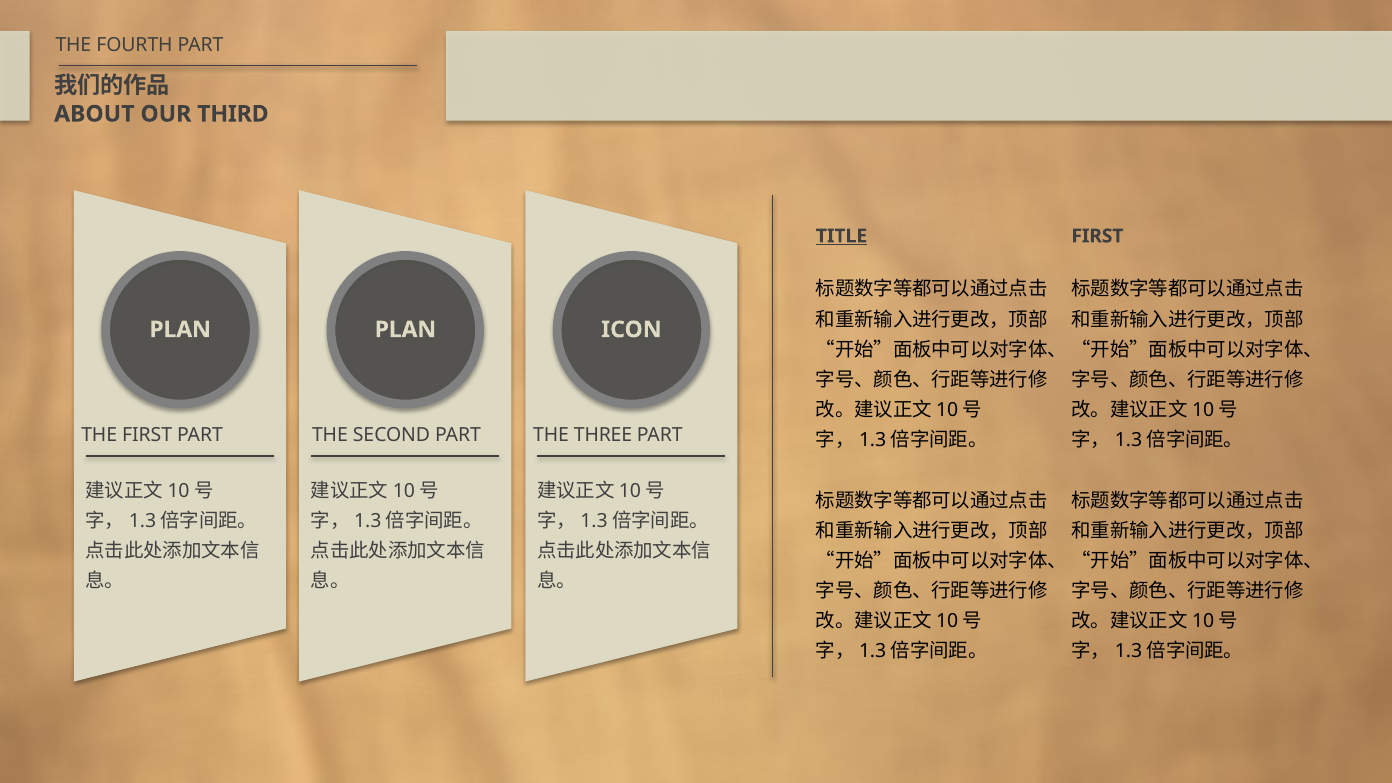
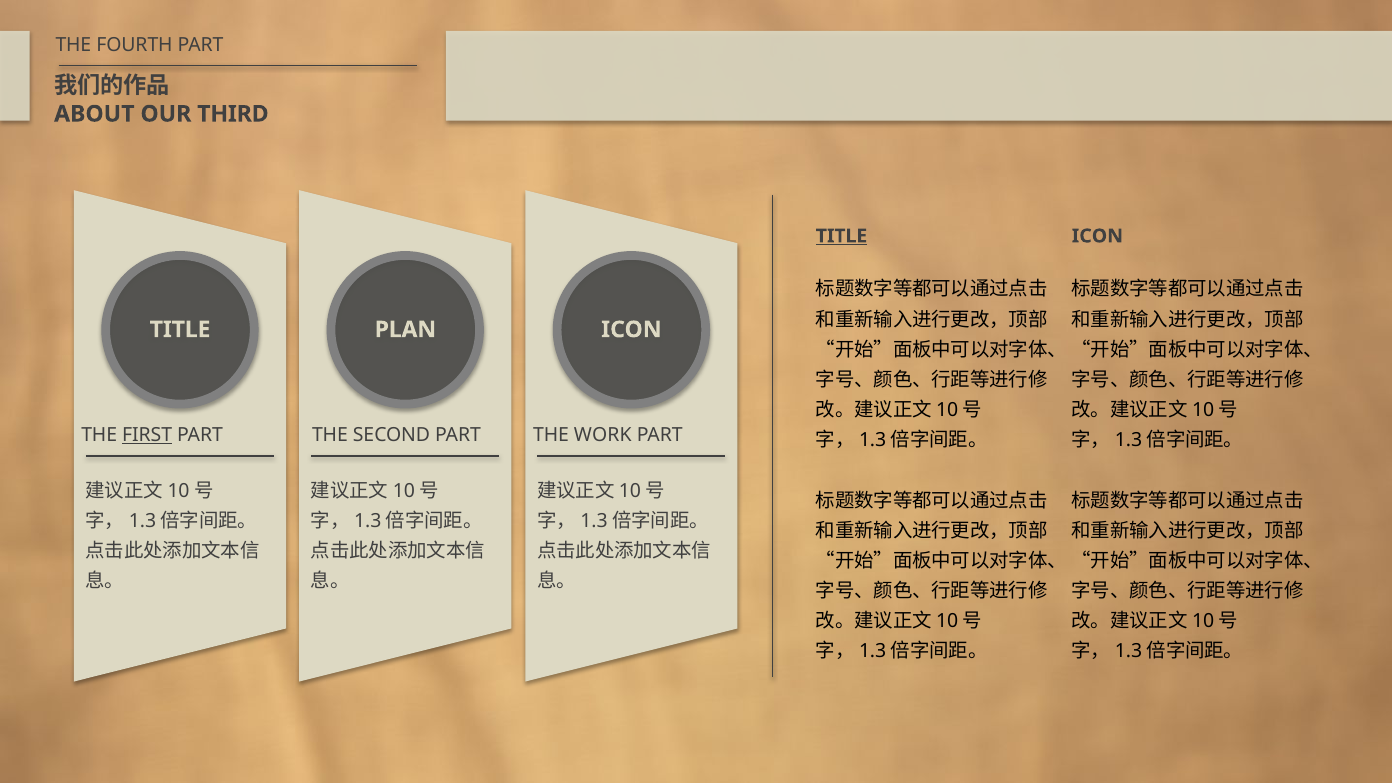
FIRST at (1097, 236): FIRST -> ICON
PLAN at (180, 330): PLAN -> TITLE
FIRST at (147, 435) underline: none -> present
THREE: THREE -> WORK
